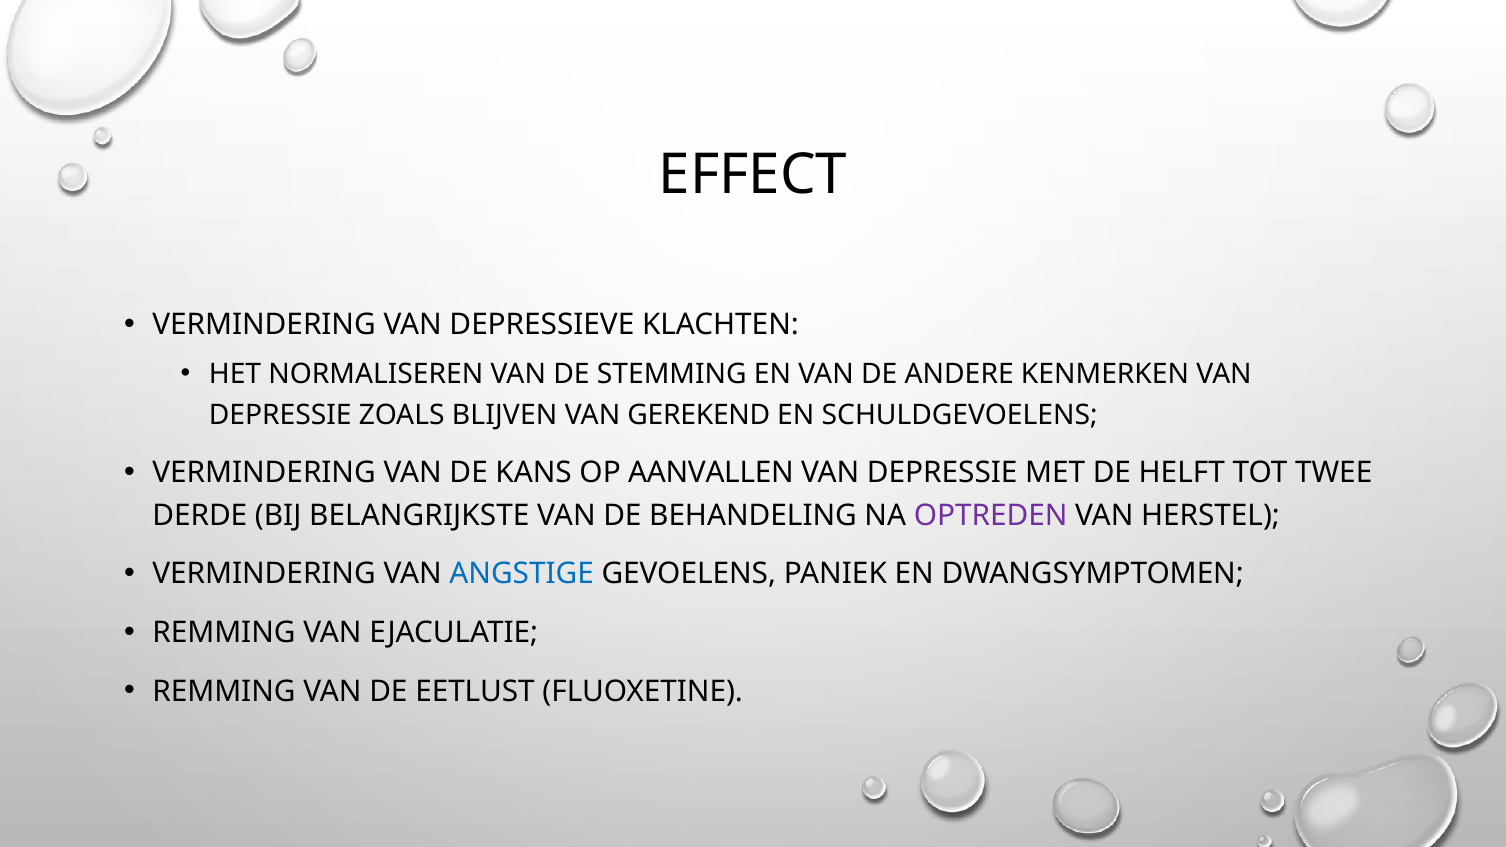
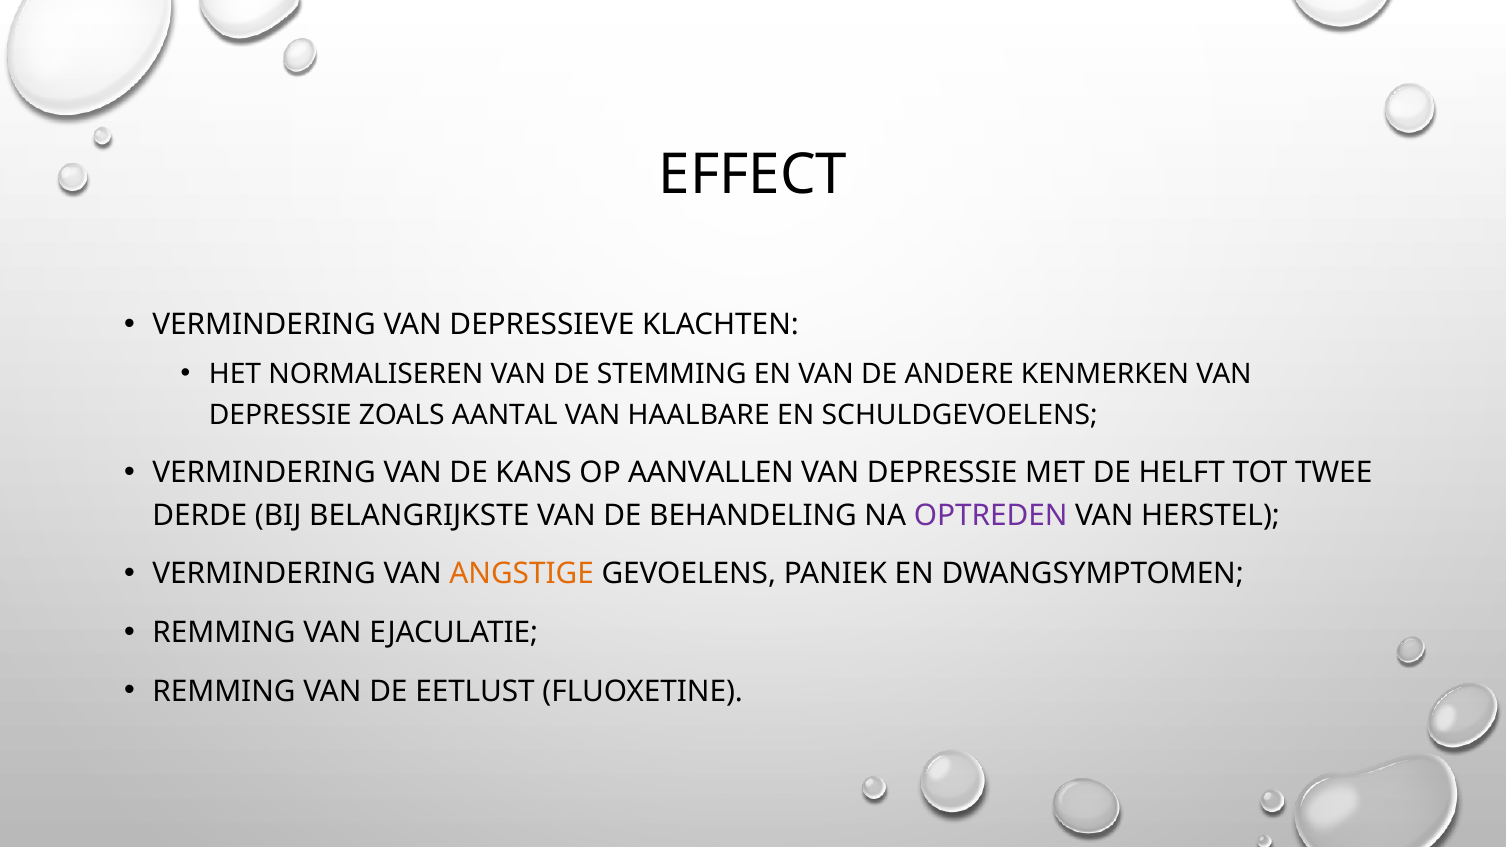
BLIJVEN: BLIJVEN -> AANTAL
GEREKEND: GEREKEND -> HAALBARE
ANGSTIGE colour: blue -> orange
